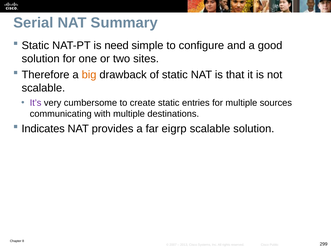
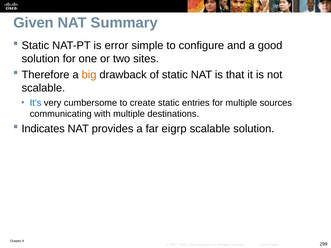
Serial: Serial -> Given
need: need -> error
It’s colour: purple -> blue
